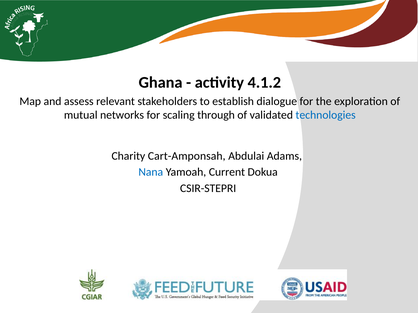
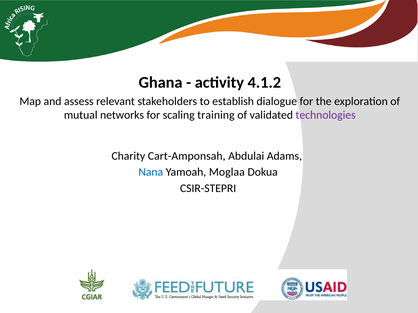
through: through -> training
technologies colour: blue -> purple
Current: Current -> Moglaa
